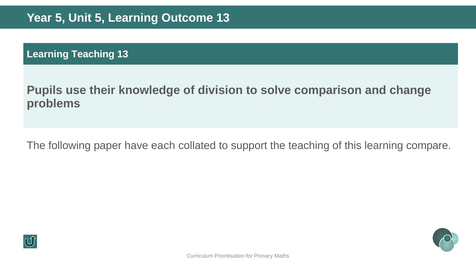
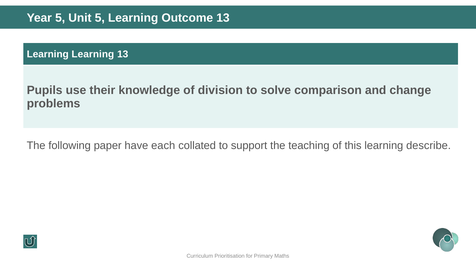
Learning Teaching: Teaching -> Learning
compare: compare -> describe
